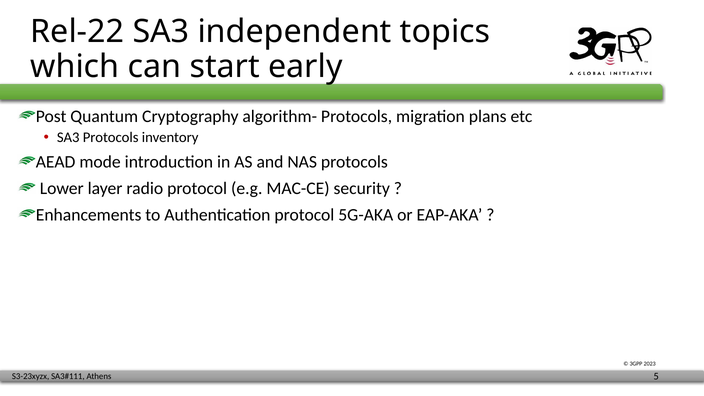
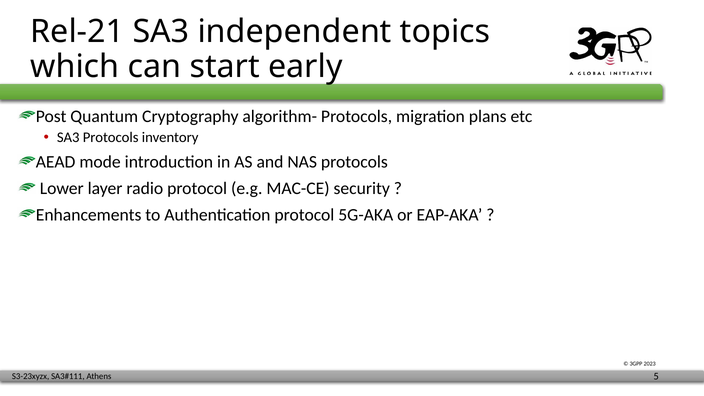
Rel-22: Rel-22 -> Rel-21
